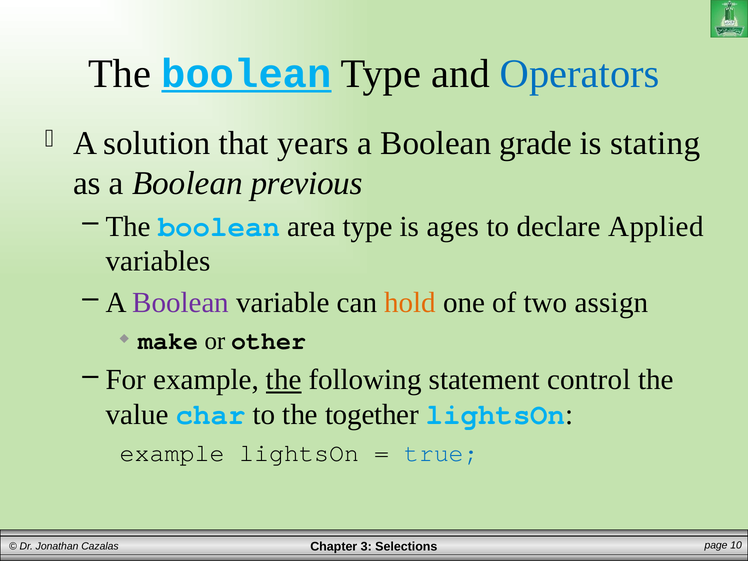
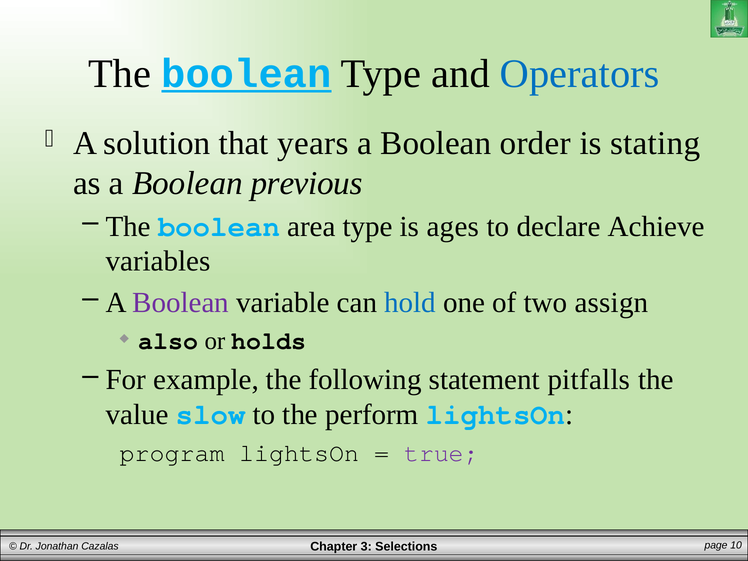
grade: grade -> order
Applied: Applied -> Achieve
hold colour: orange -> blue
make: make -> also
other: other -> holds
the at (284, 380) underline: present -> none
control: control -> pitfalls
char: char -> slow
together: together -> perform
example at (172, 453): example -> program
true colour: blue -> purple
